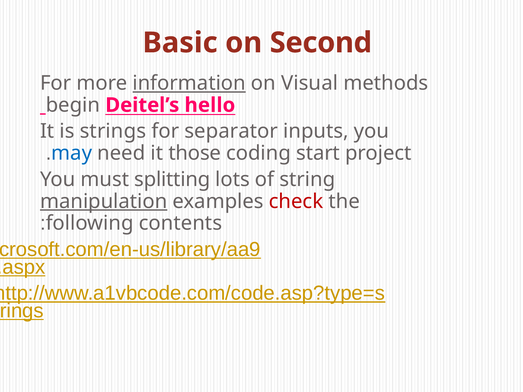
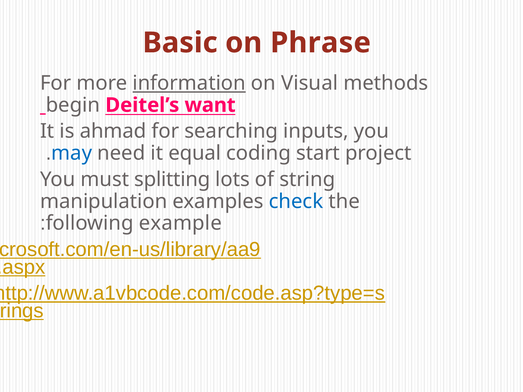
Second: Second -> Phrase
hello: hello -> want
strings: strings -> ahmad
separator: separator -> searching
those: those -> equal
manipulation underline: present -> none
check colour: red -> blue
contents: contents -> example
